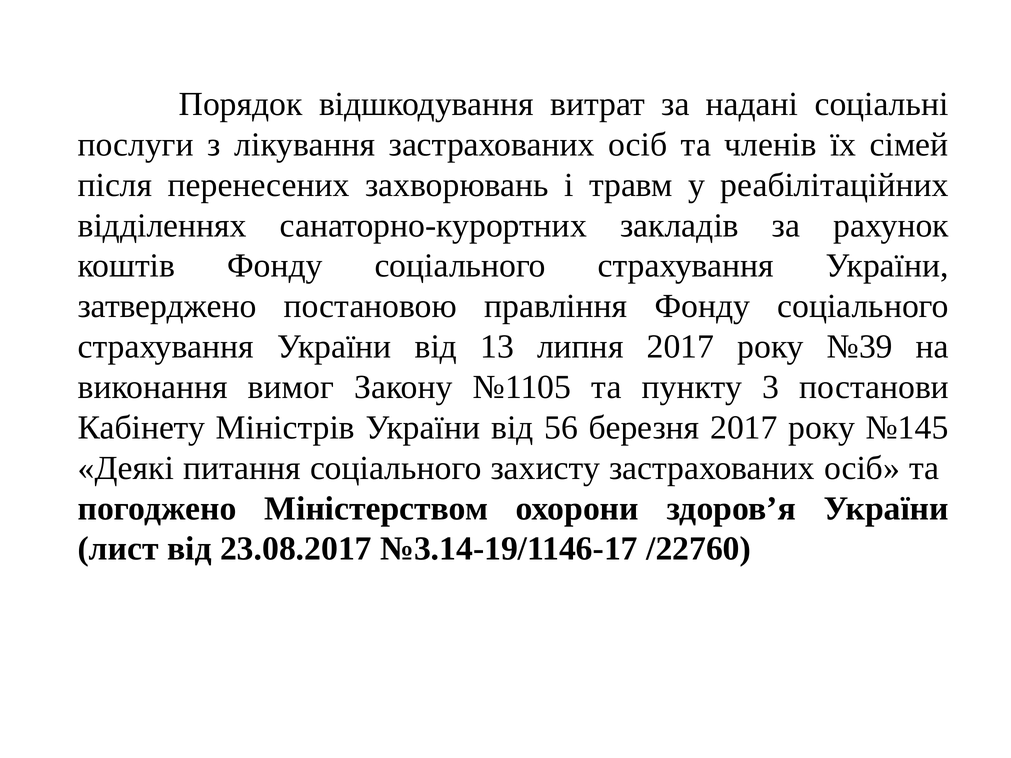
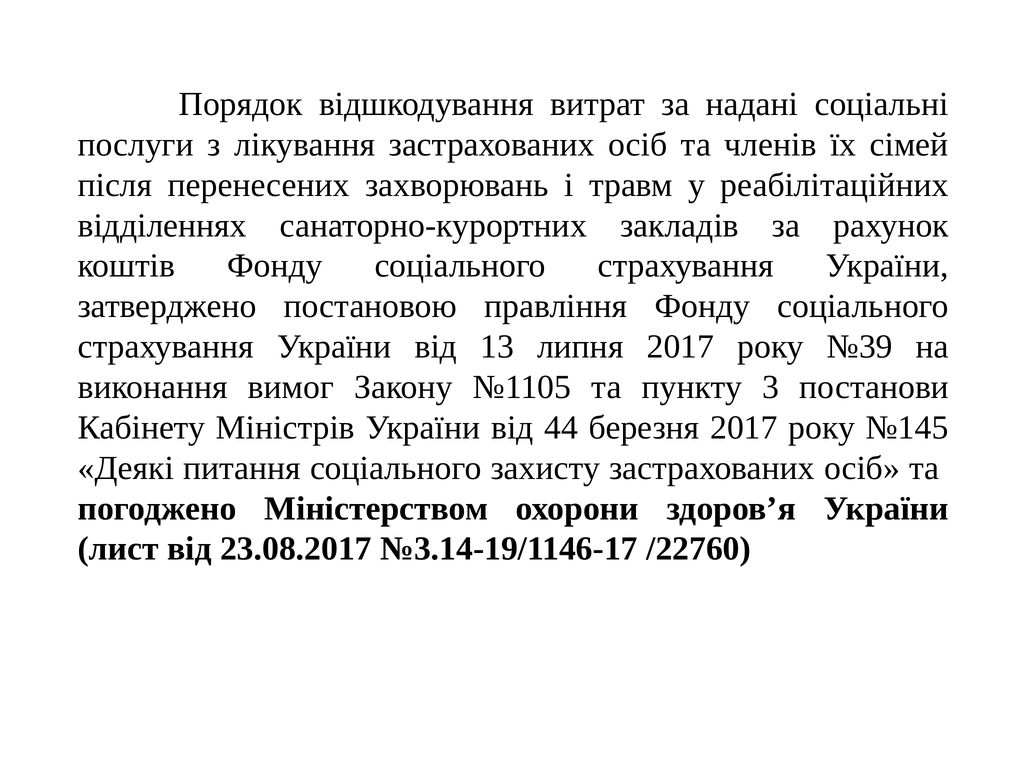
56: 56 -> 44
